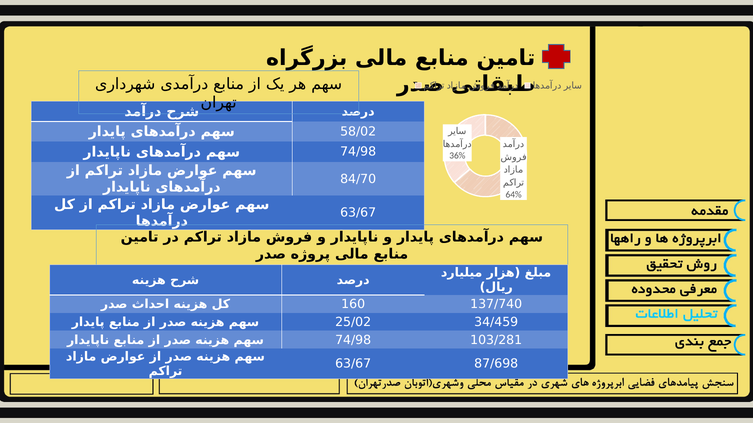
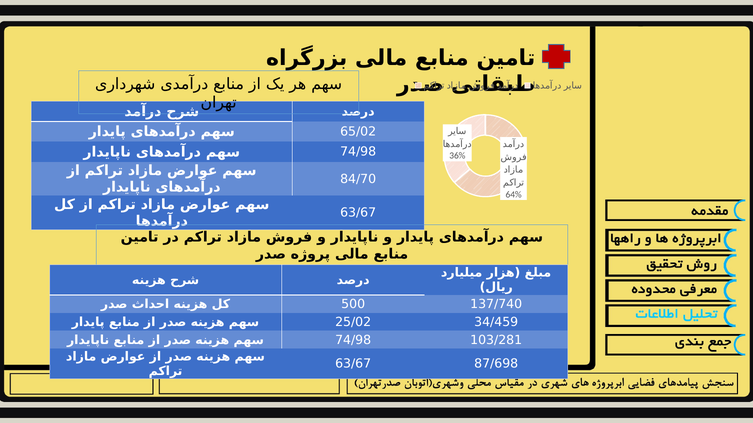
58/02: 58/02 -> 65/02
160: 160 -> 500
